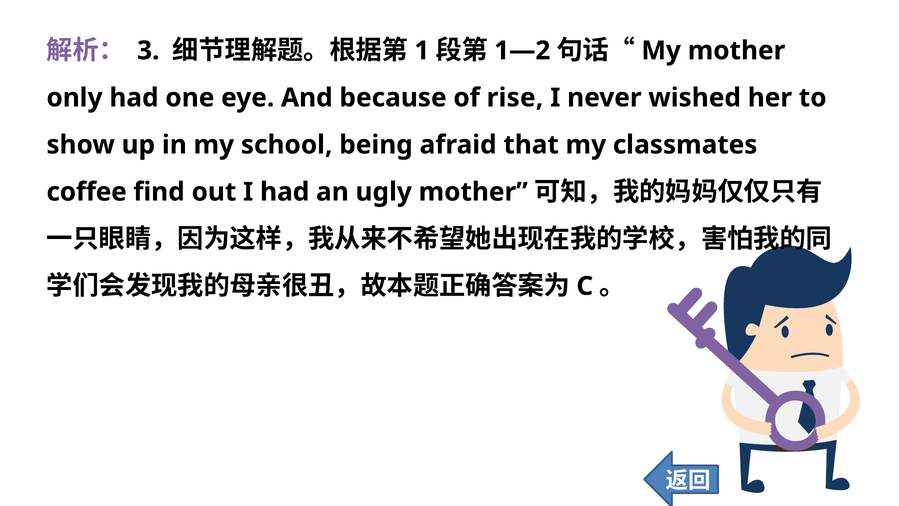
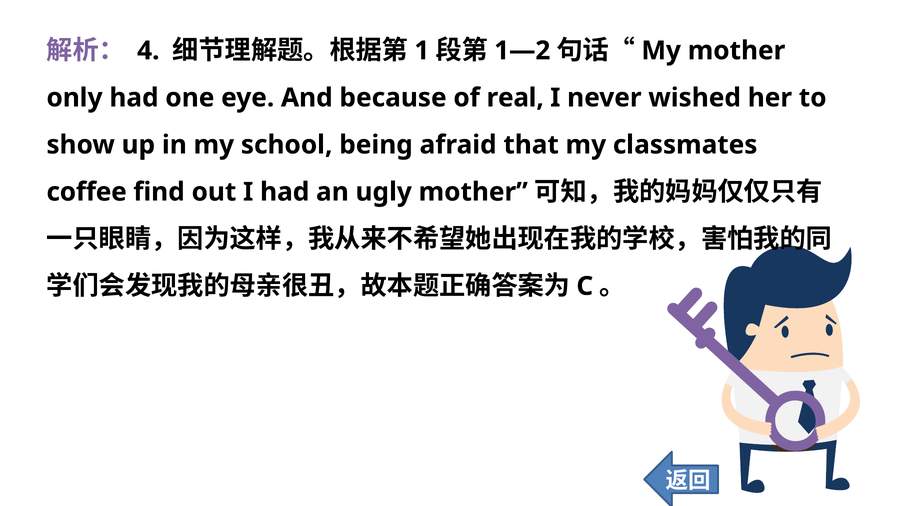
3: 3 -> 4
rise: rise -> real
